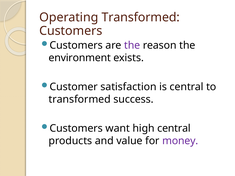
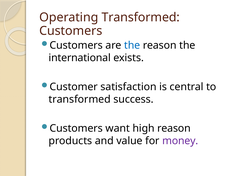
the at (132, 45) colour: purple -> blue
environment: environment -> international
high central: central -> reason
